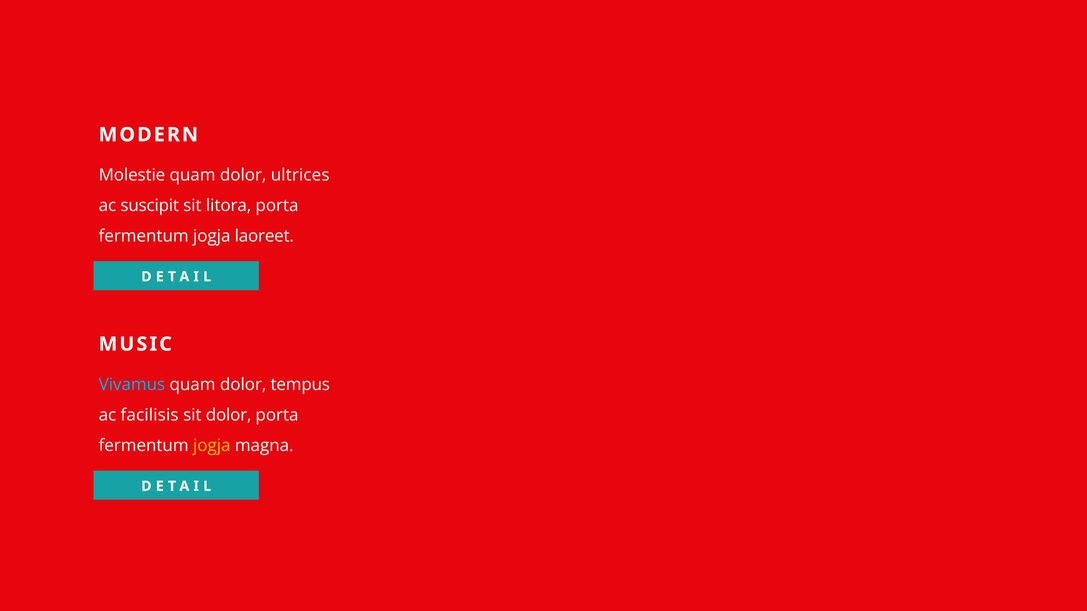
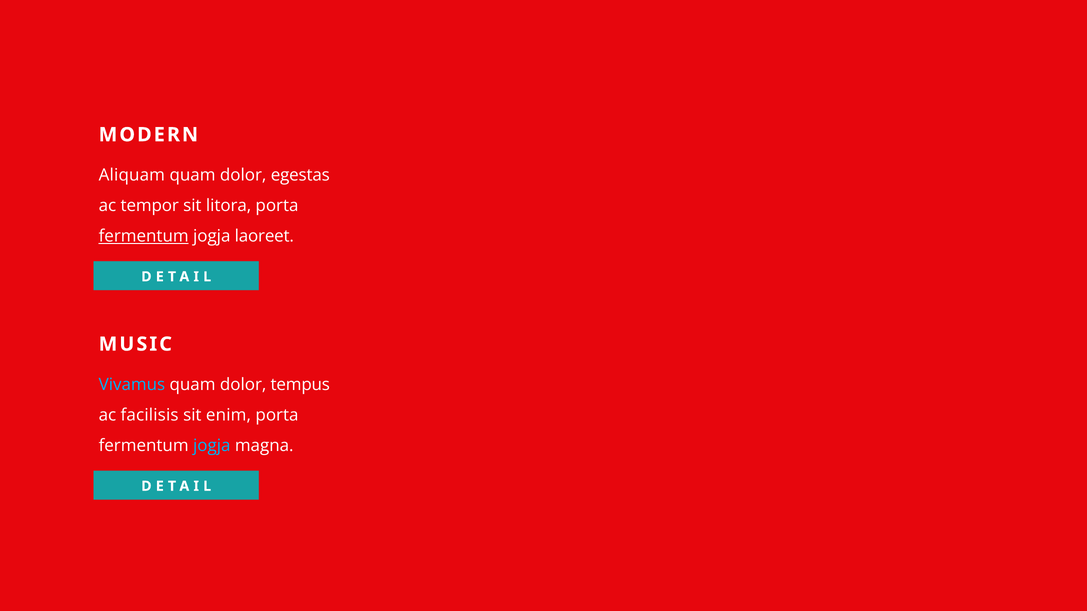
Molestie: Molestie -> Aliquam
ultrices: ultrices -> egestas
suscipit: suscipit -> tempor
fermentum at (144, 236) underline: none -> present
sit dolor: dolor -> enim
jogja at (212, 446) colour: yellow -> light blue
